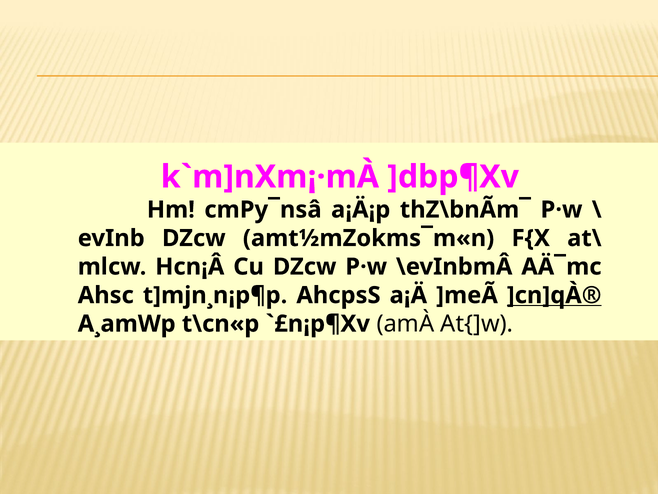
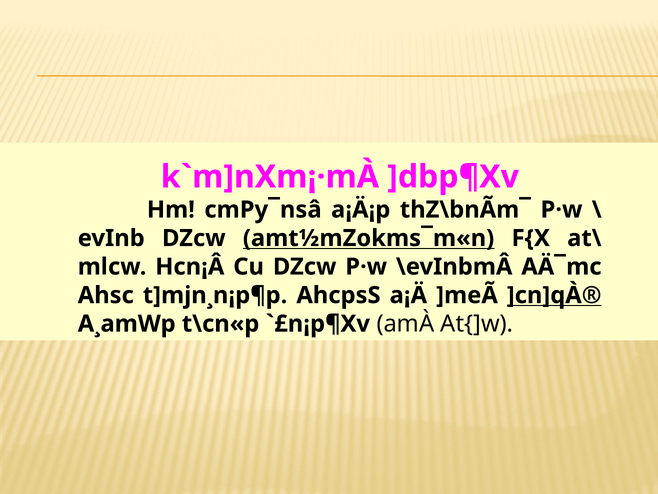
amt½mZokms¯m«n underline: none -> present
